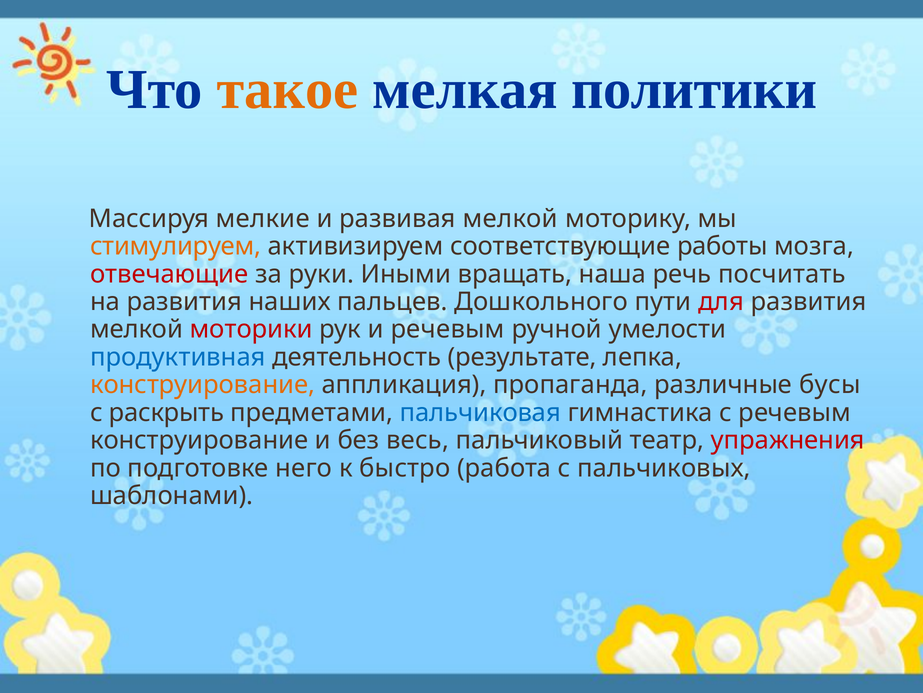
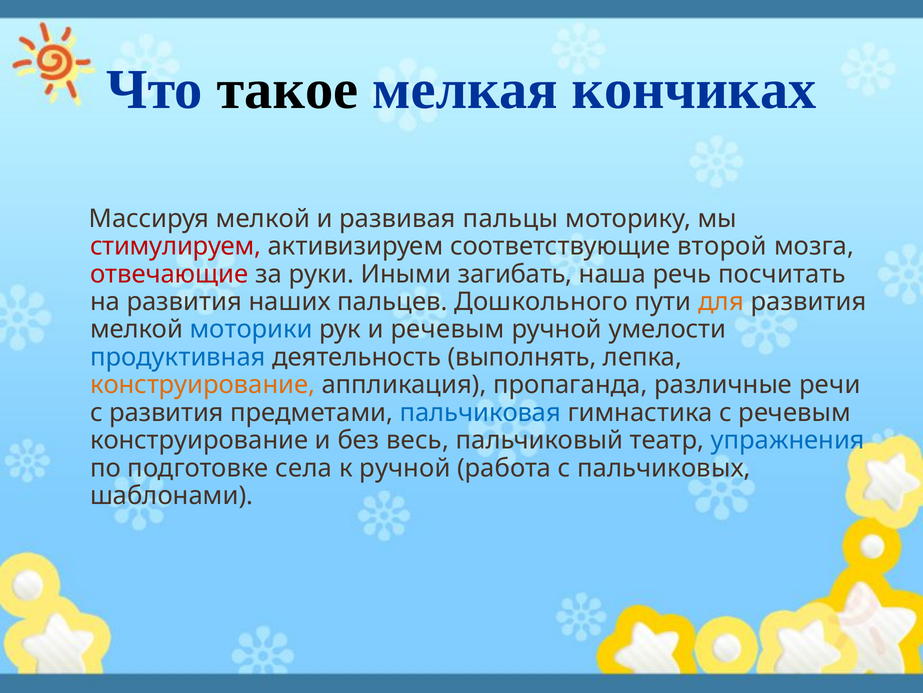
такое colour: orange -> black
политики: политики -> кончиках
Массируя мелкие: мелкие -> мелкой
развивая мелкой: мелкой -> пальцы
стимулируем colour: orange -> red
работы: работы -> второй
вращать: вращать -> загибать
для colour: red -> orange
моторики colour: red -> blue
результате: результате -> выполнять
бусы: бусы -> речи
с раскрыть: раскрыть -> развития
упражнения colour: red -> blue
него: него -> села
к быстро: быстро -> ручной
